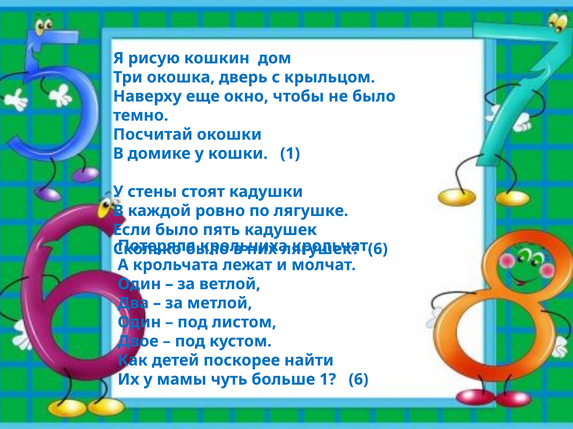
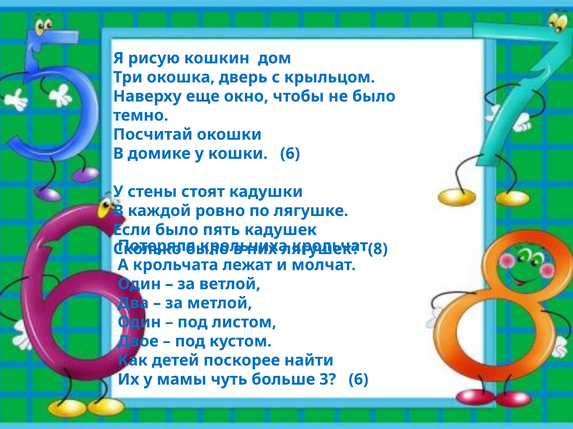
кошки 1: 1 -> 6
6 at (378, 249): 6 -> 8
больше 1: 1 -> 3
